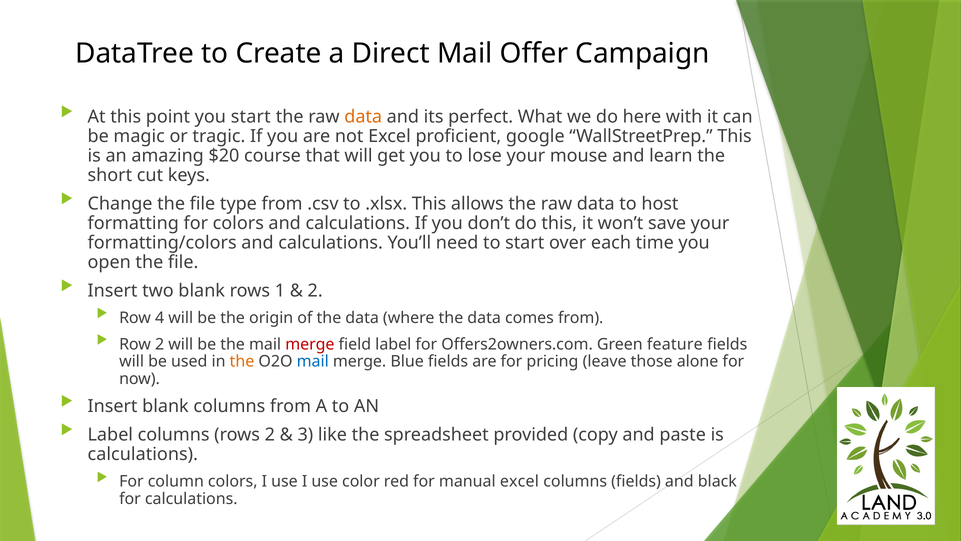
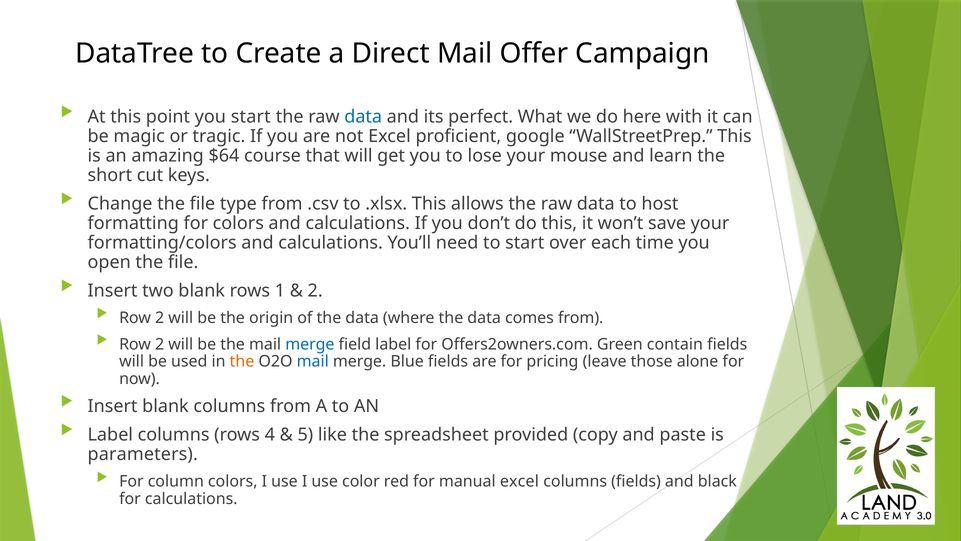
data at (363, 117) colour: orange -> blue
$20: $20 -> $64
4 at (160, 318): 4 -> 2
merge at (310, 344) colour: red -> blue
feature: feature -> contain
rows 2: 2 -> 4
3: 3 -> 5
calculations at (143, 454): calculations -> parameters
